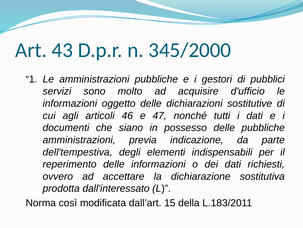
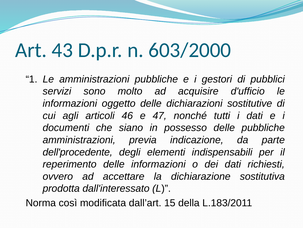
345/2000: 345/2000 -> 603/2000
dell'tempestiva: dell'tempestiva -> dell'procedente
